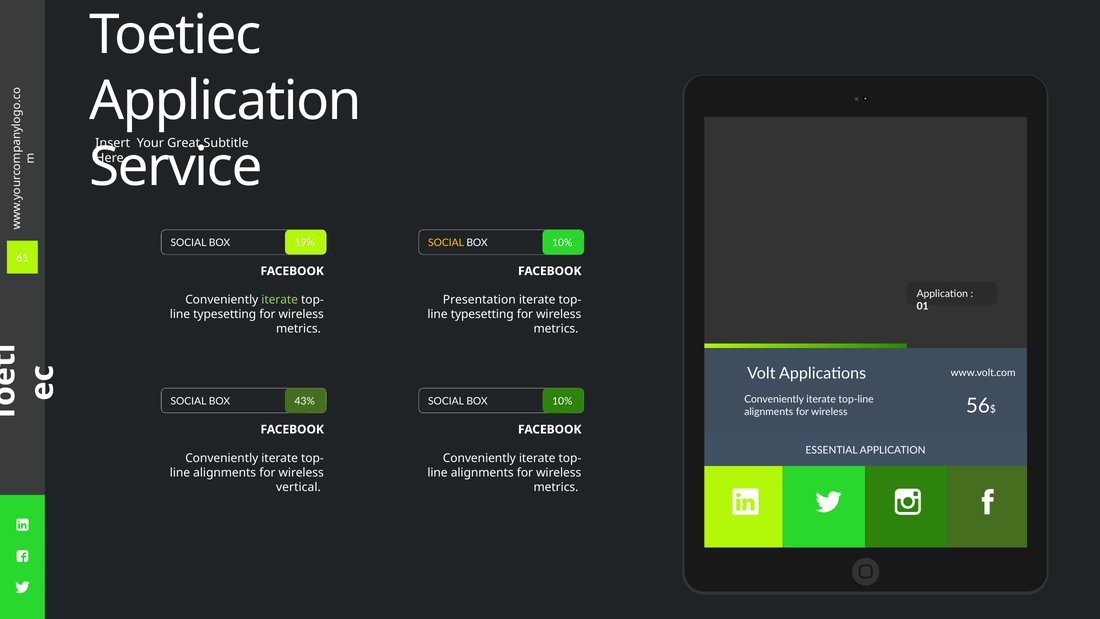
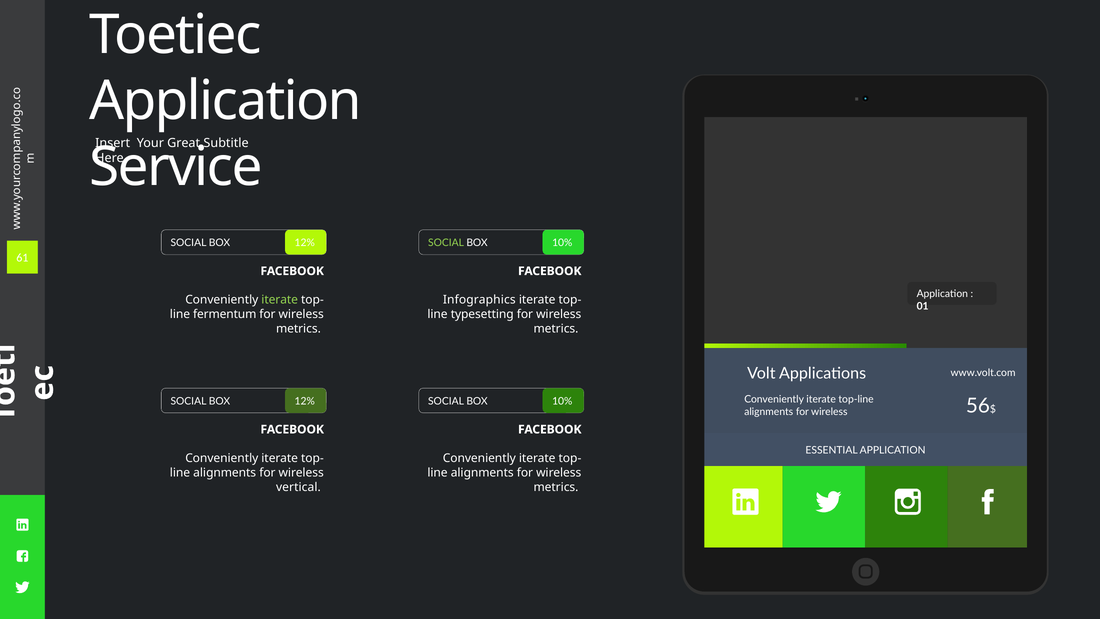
19% at (305, 243): 19% -> 12%
SOCIAL at (446, 243) colour: yellow -> light green
Presentation: Presentation -> Infographics
typesetting at (225, 314): typesetting -> fermentum
43% at (305, 401): 43% -> 12%
